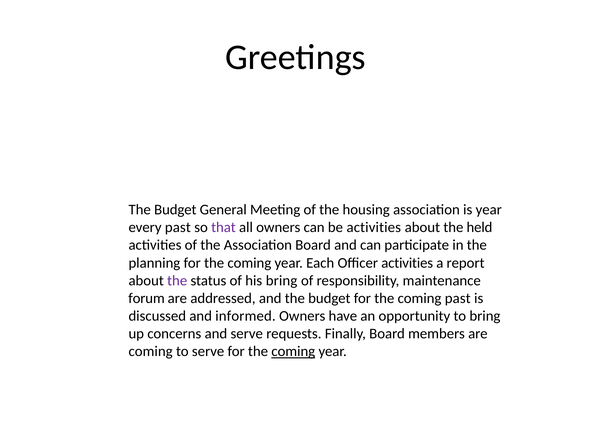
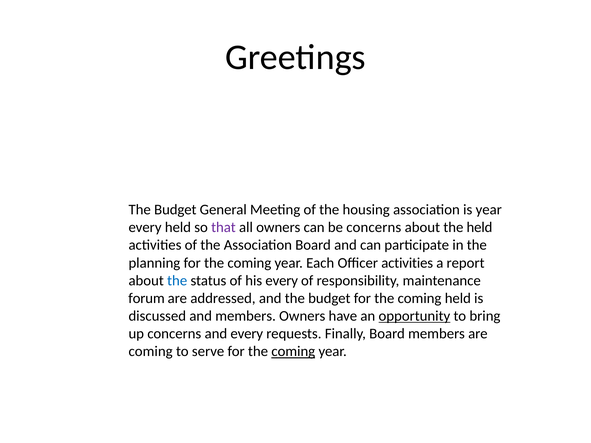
every past: past -> held
be activities: activities -> concerns
the at (177, 281) colour: purple -> blue
his bring: bring -> every
coming past: past -> held
and informed: informed -> members
opportunity underline: none -> present
and serve: serve -> every
